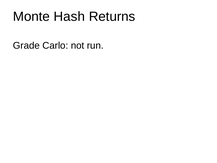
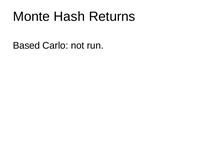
Grade: Grade -> Based
